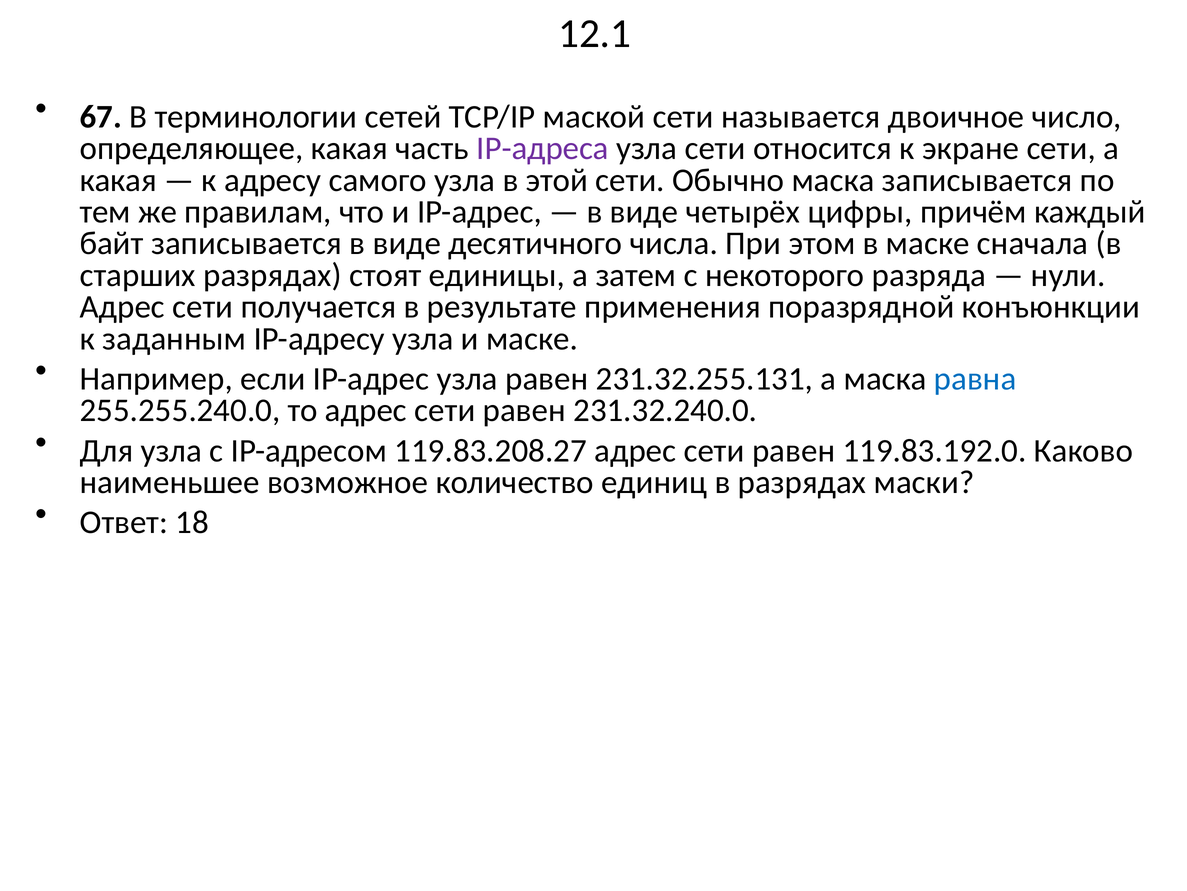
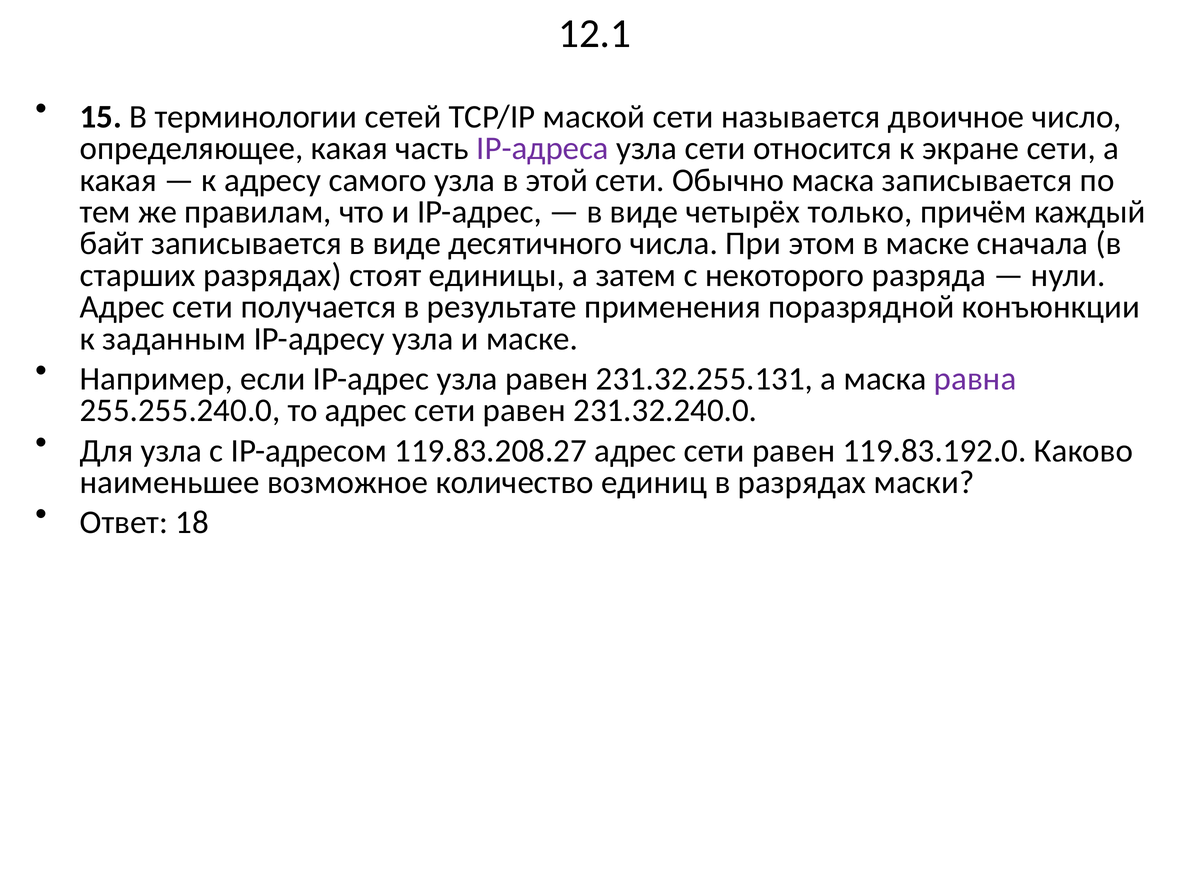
67: 67 -> 15
цифры: цифры -> только
равна colour: blue -> purple
